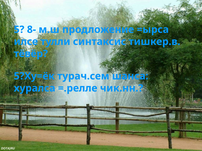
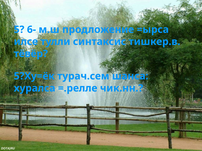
8-: 8- -> 6-
